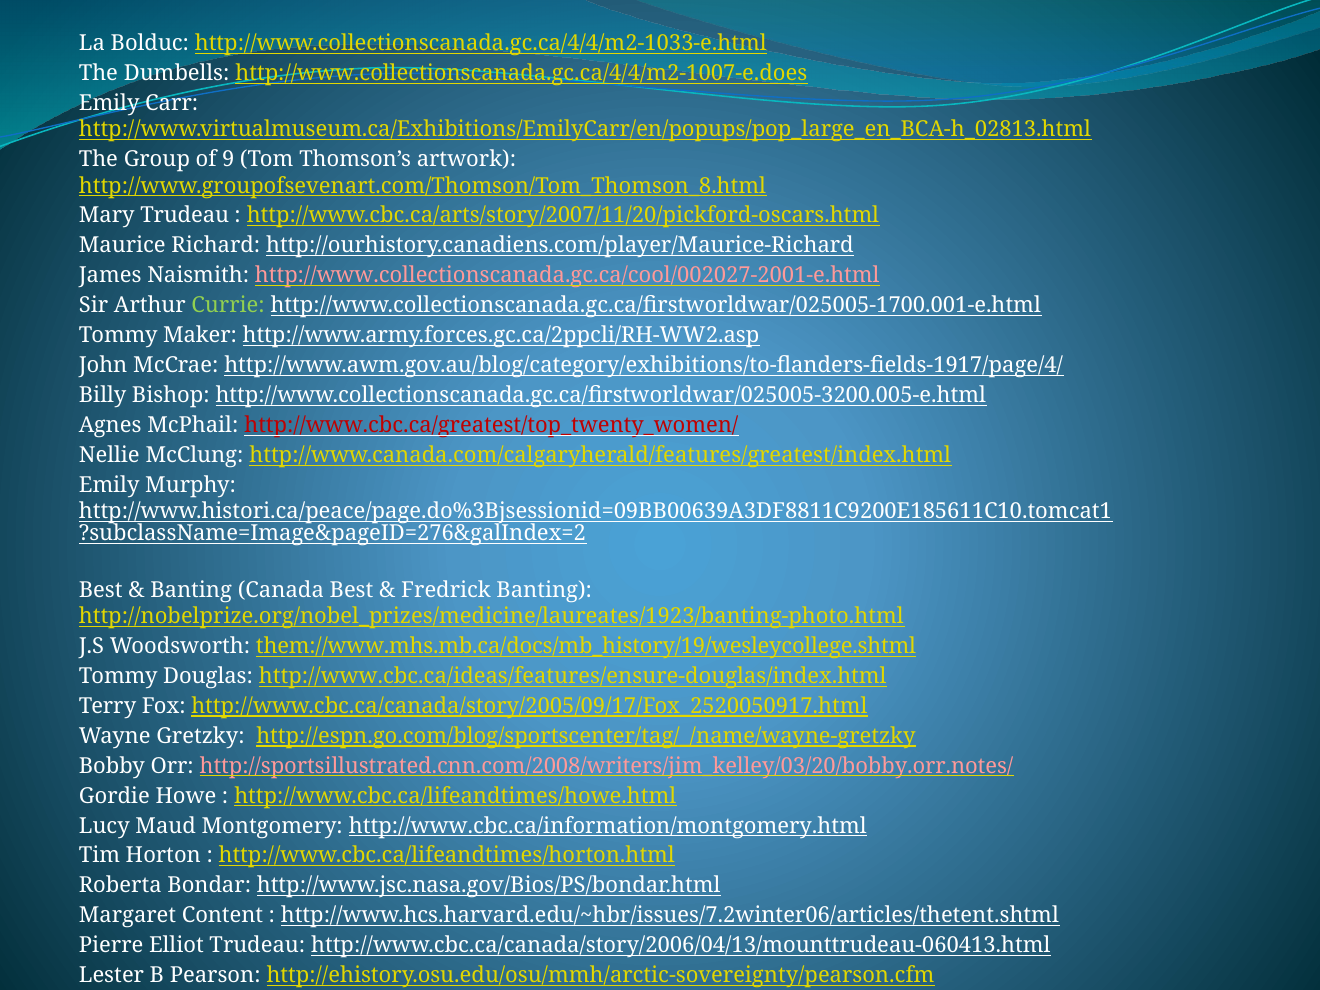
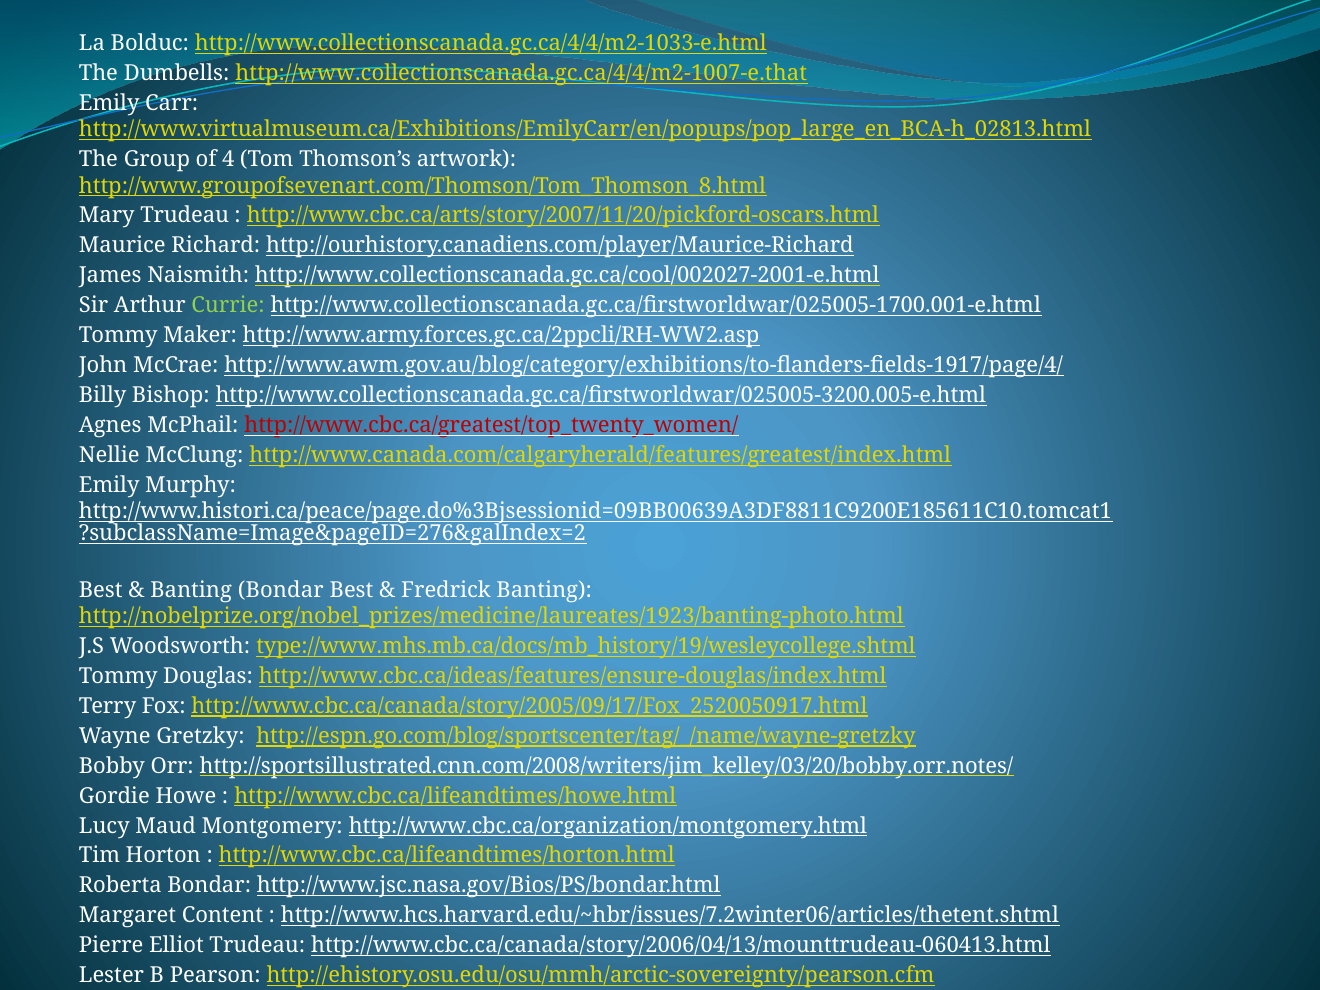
http://www.collectionscanada.gc.ca/4/4/m2-1007-e.does: http://www.collectionscanada.gc.ca/4/4/m2-1007-e.does -> http://www.collectionscanada.gc.ca/4/4/m2-1007-e.that
9: 9 -> 4
http://www.collectionscanada.gc.ca/cool/002027-2001-e.html colour: pink -> white
Banting Canada: Canada -> Bondar
them://www.mhs.mb.ca/docs/mb_history/19/wesleycollege.shtml: them://www.mhs.mb.ca/docs/mb_history/19/wesleycollege.shtml -> type://www.mhs.mb.ca/docs/mb_history/19/wesleycollege.shtml
http://sportsillustrated.cnn.com/2008/writers/jim_kelley/03/20/bobby.orr.notes/ colour: pink -> white
http://www.cbc.ca/information/montgomery.html: http://www.cbc.ca/information/montgomery.html -> http://www.cbc.ca/organization/montgomery.html
